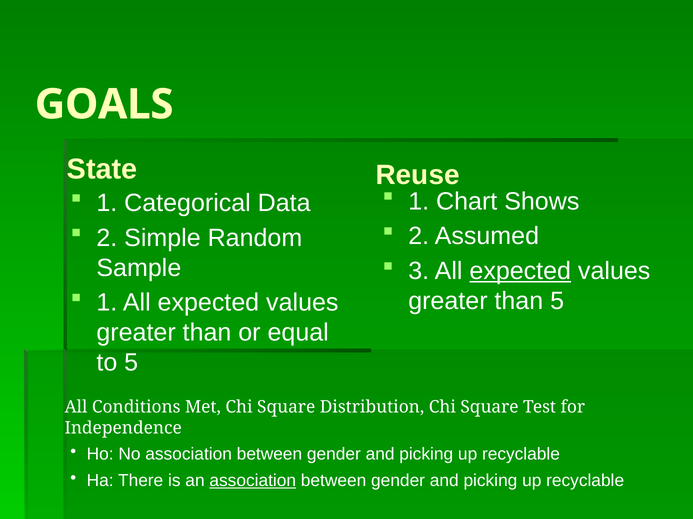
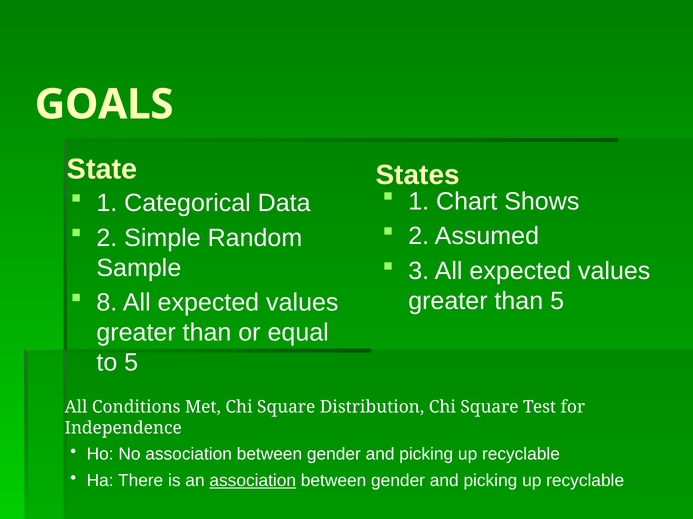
Reuse: Reuse -> States
expected at (520, 272) underline: present -> none
1 at (107, 303): 1 -> 8
